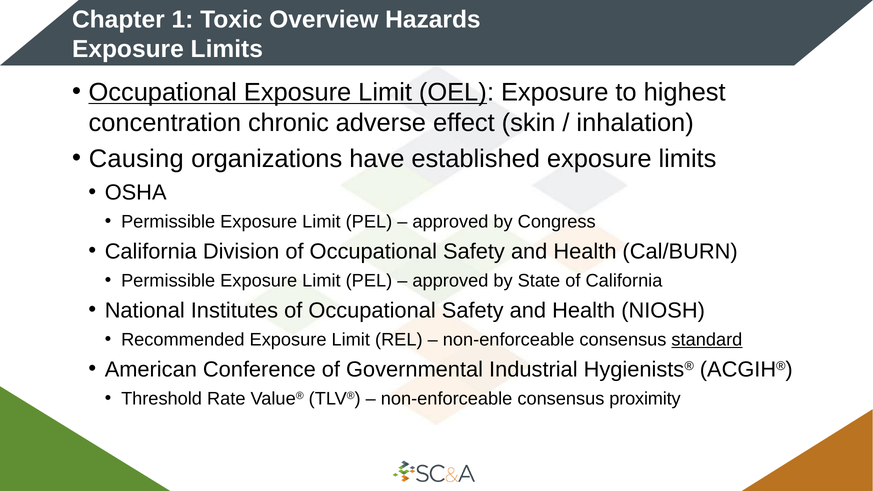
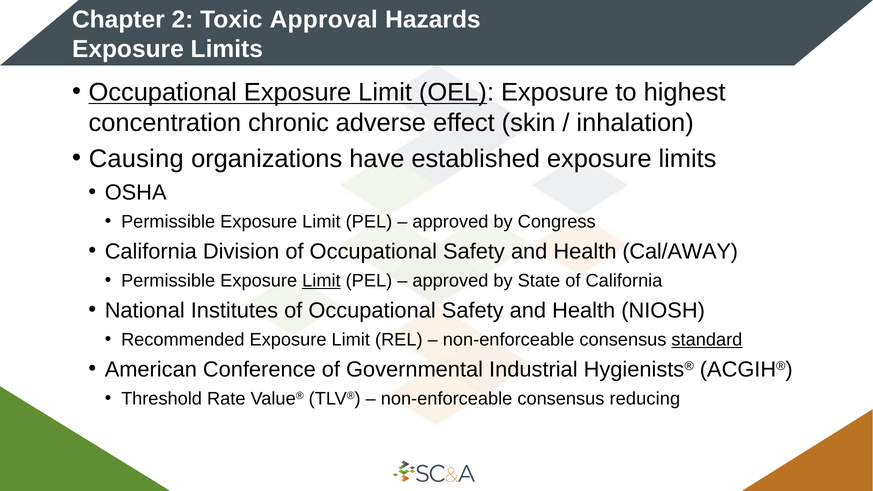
1: 1 -> 2
Overview: Overview -> Approval
Cal/BURN: Cal/BURN -> Cal/AWAY
Limit at (321, 281) underline: none -> present
proximity: proximity -> reducing
